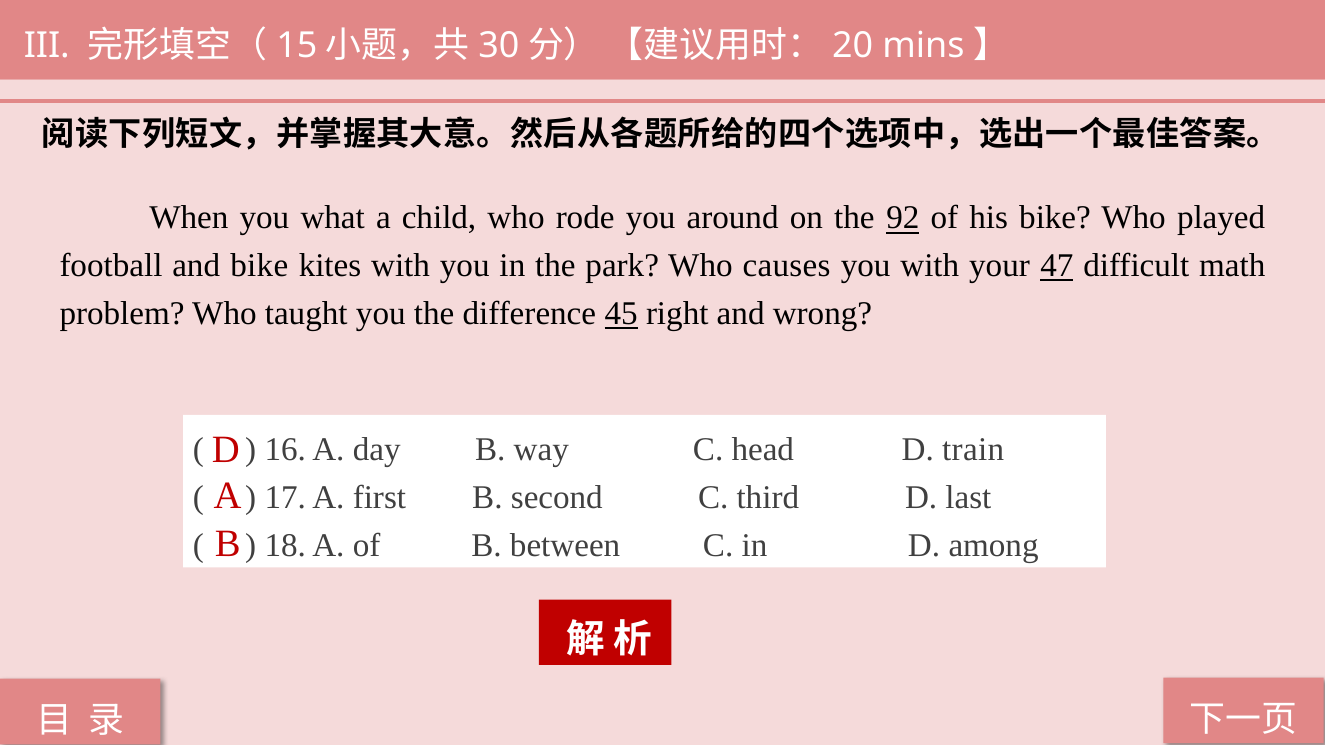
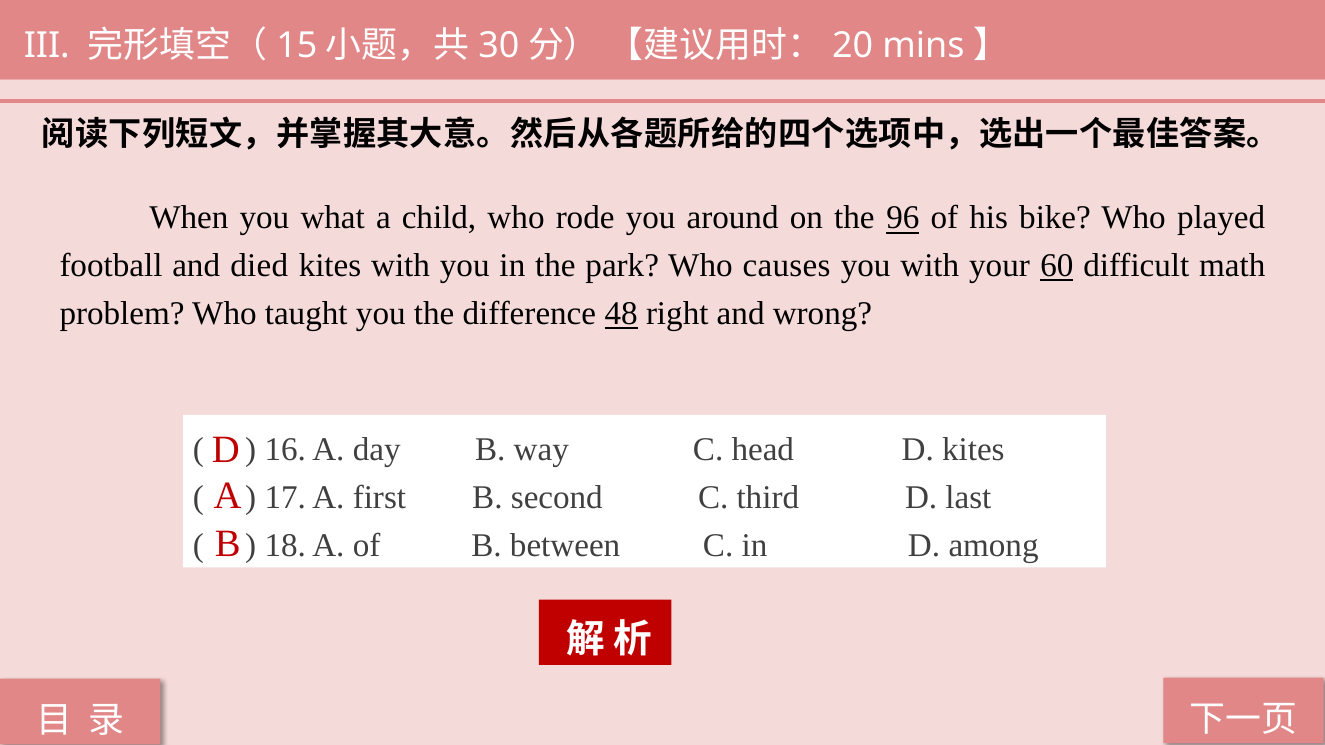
92: 92 -> 96
and bike: bike -> died
47: 47 -> 60
45: 45 -> 48
D train: train -> kites
